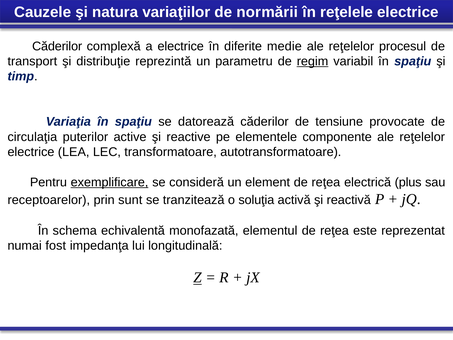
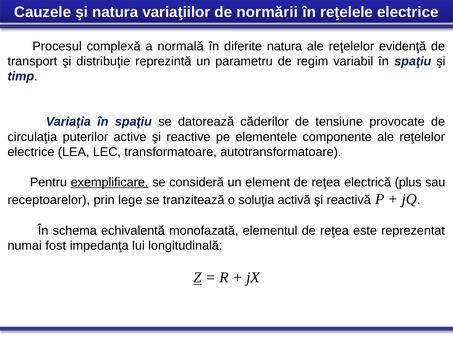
Căderilor at (57, 46): Căderilor -> Procesul
a electrice: electrice -> normală
diferite medie: medie -> natura
procesul: procesul -> evidenţă
regim underline: present -> none
sunt: sunt -> lege
